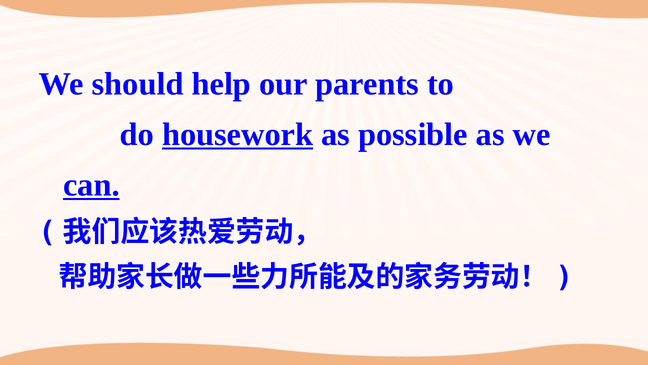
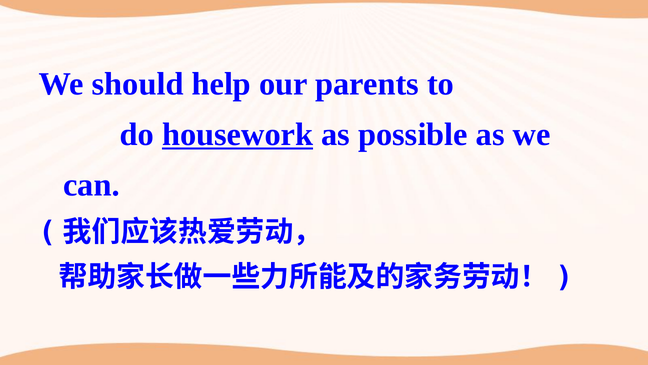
can underline: present -> none
